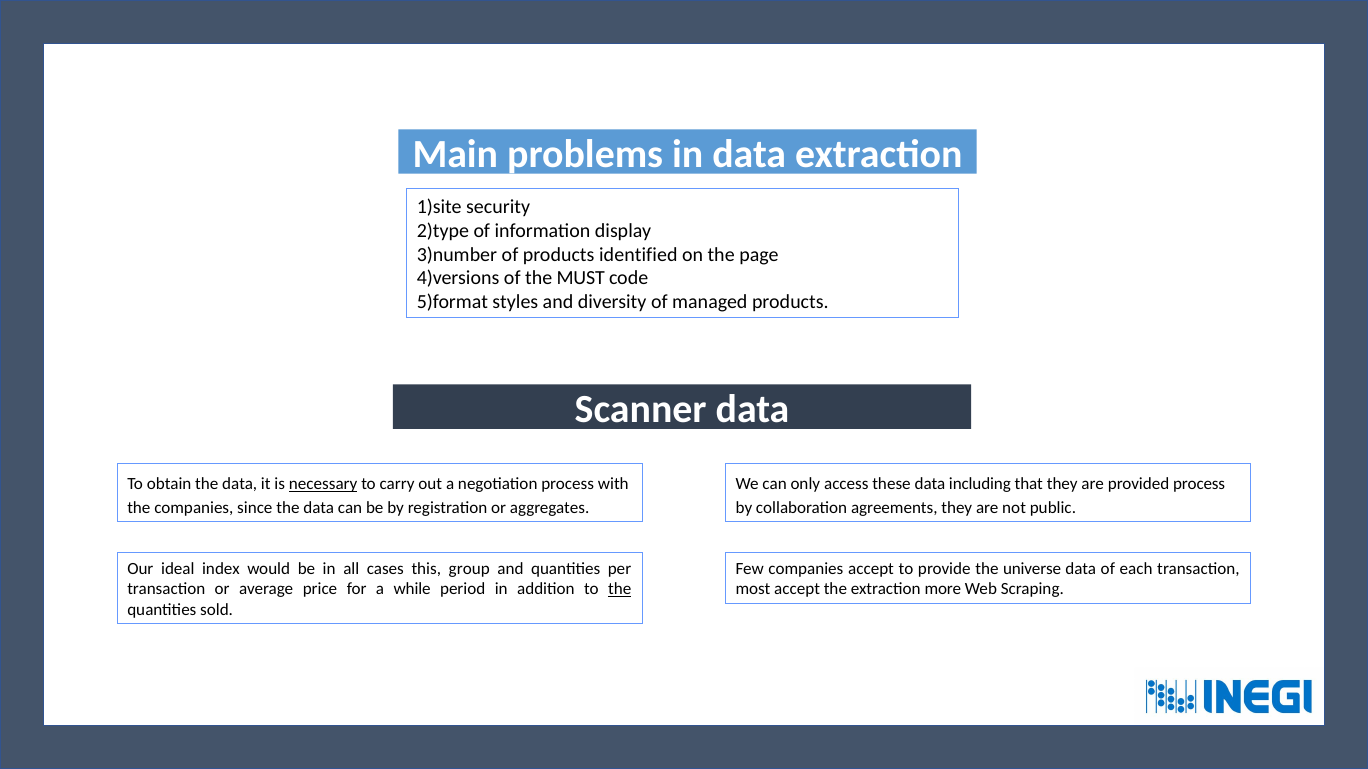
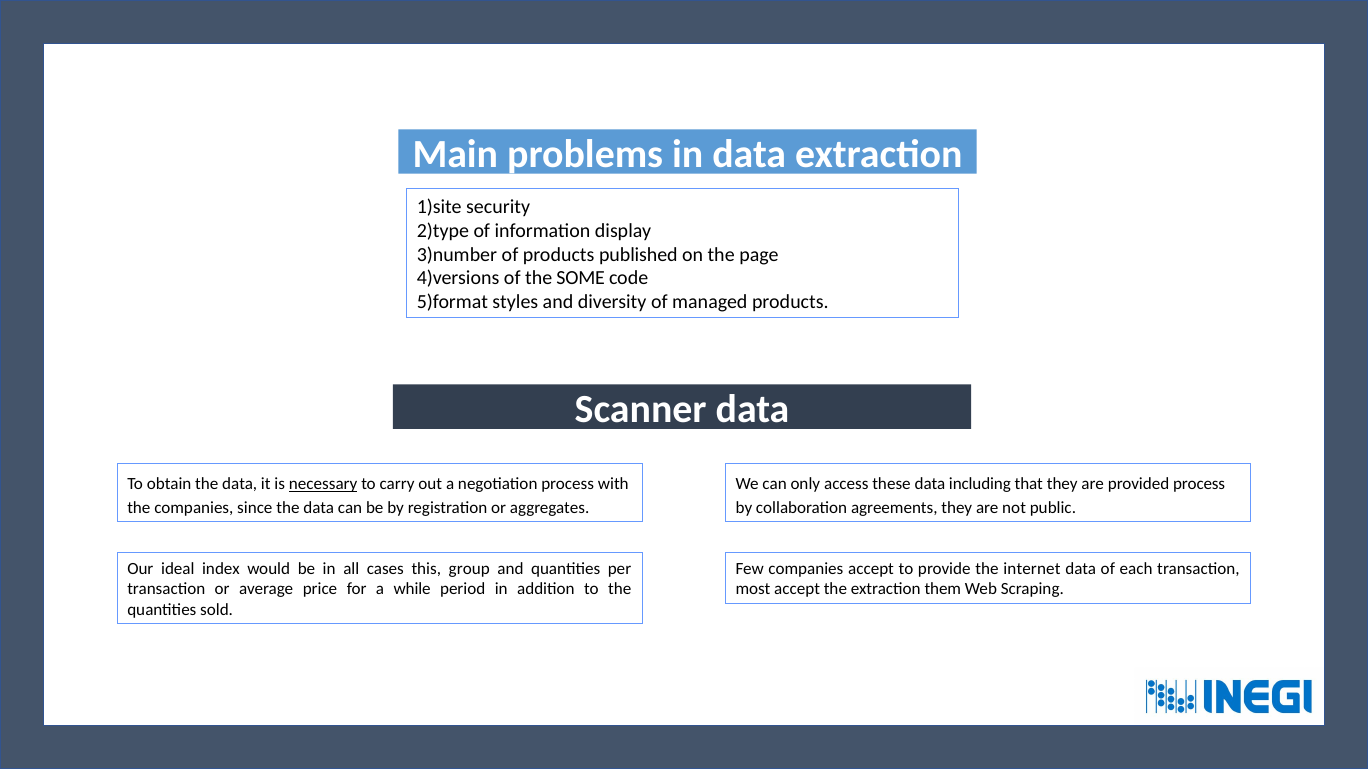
identified: identified -> published
MUST: MUST -> SOME
universe: universe -> internet
the at (620, 590) underline: present -> none
more: more -> them
